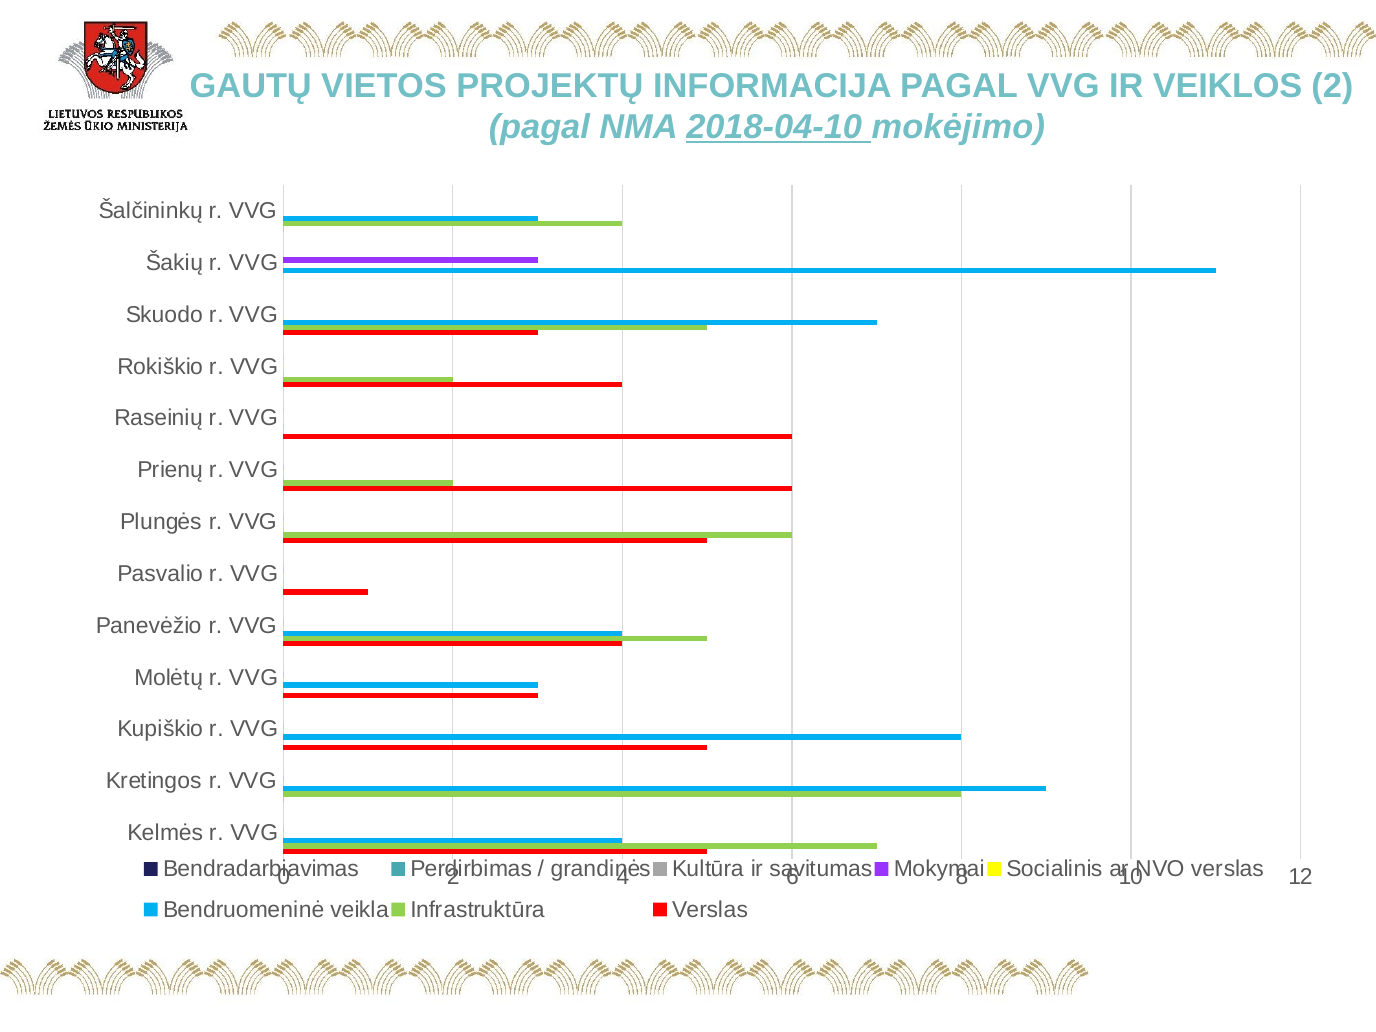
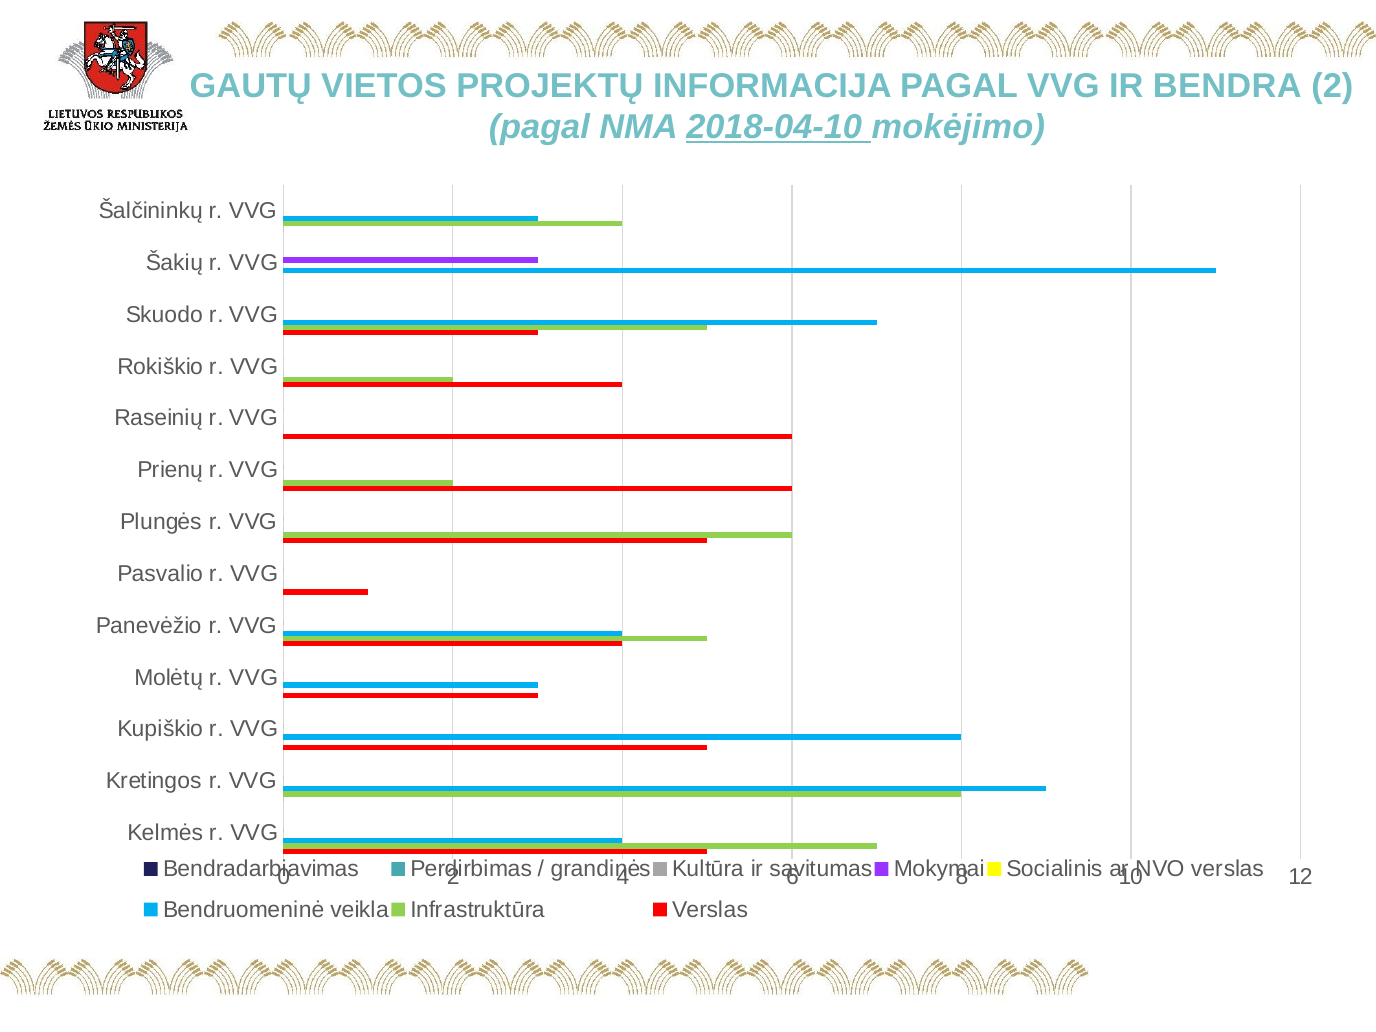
VEIKLOS: VEIKLOS -> BENDRA
